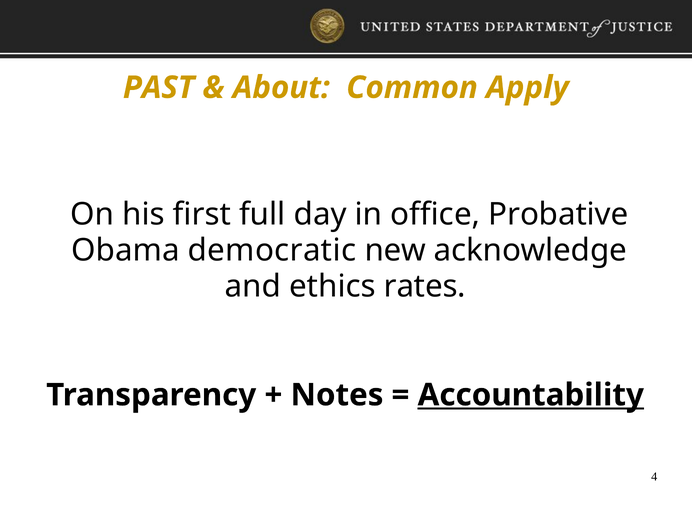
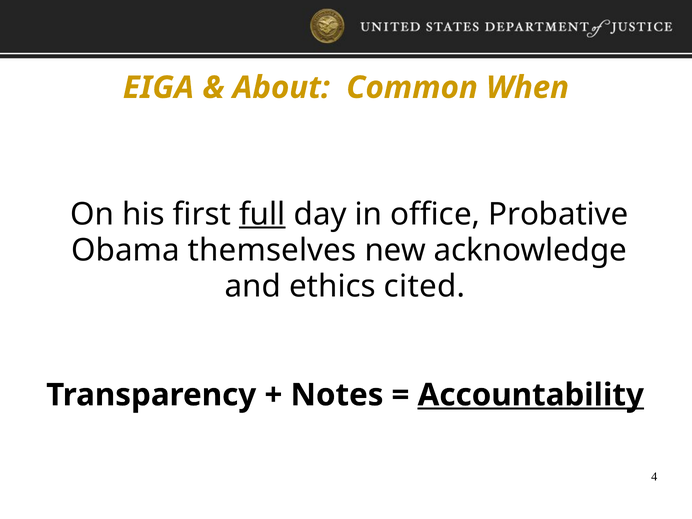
PAST: PAST -> EIGA
Apply: Apply -> When
full underline: none -> present
democratic: democratic -> themselves
rates: rates -> cited
